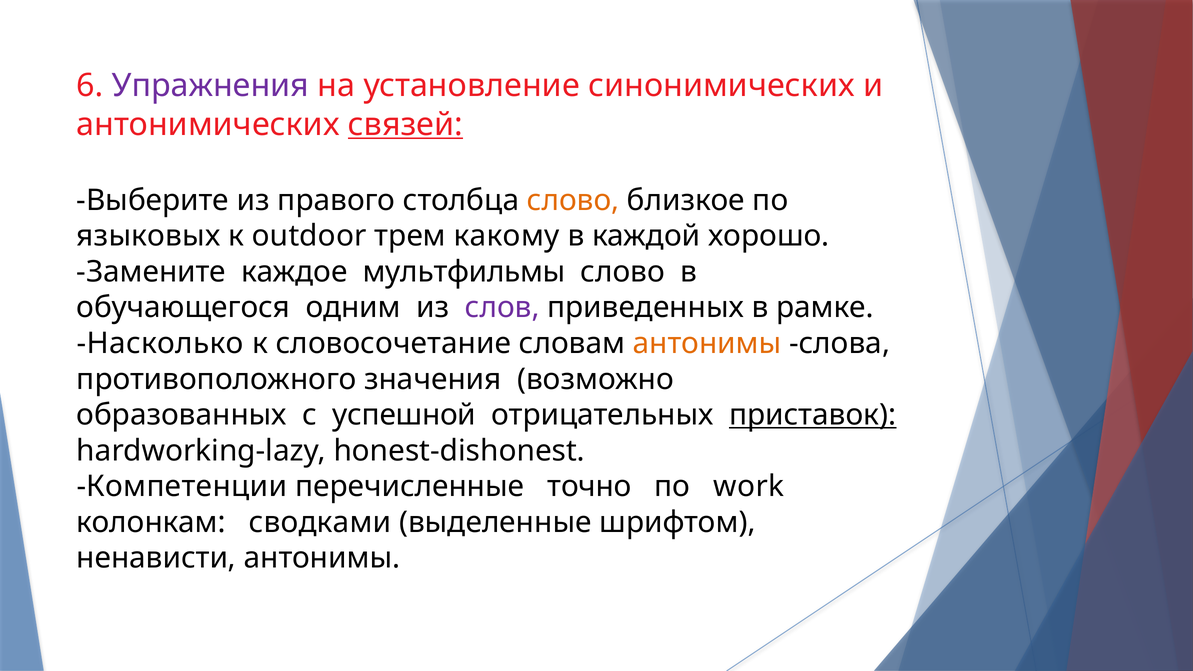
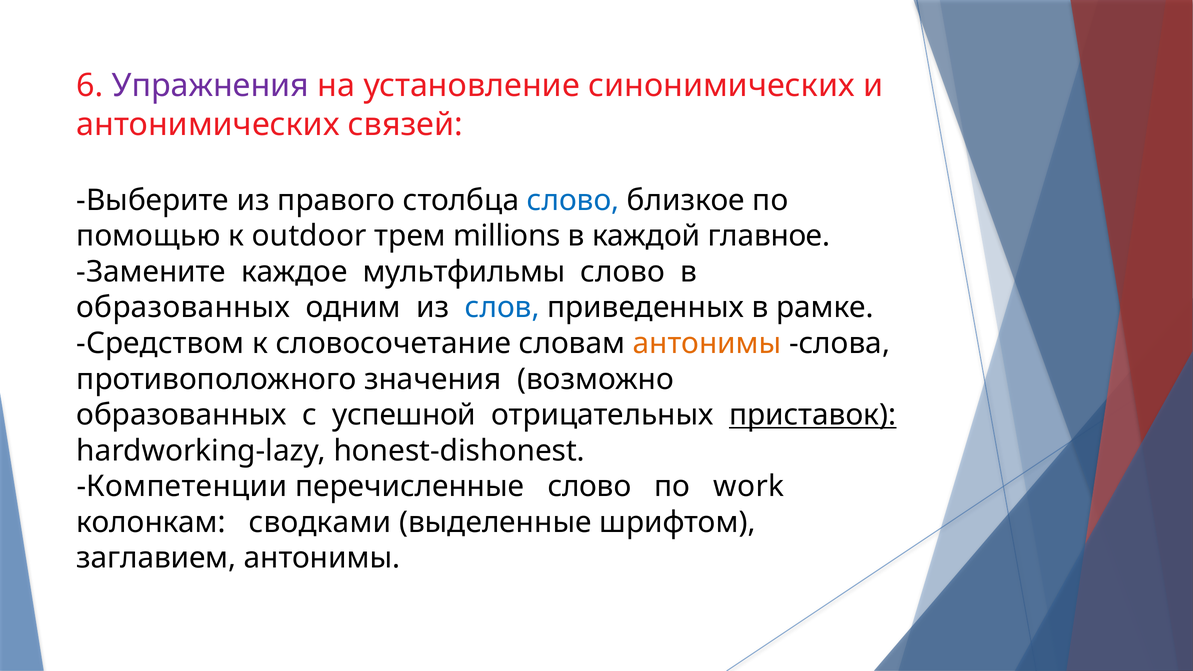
связей underline: present -> none
слово at (573, 200) colour: orange -> blue
языковых: языковых -> помощью
какому: какому -> millions
хорошо: хорошо -> главное
обучающегося at (183, 308): обучающегося -> образованных
слов colour: purple -> blue
Насколько: Насколько -> Средством
перечисленные точно: точно -> слово
ненависти: ненависти -> заглавием
